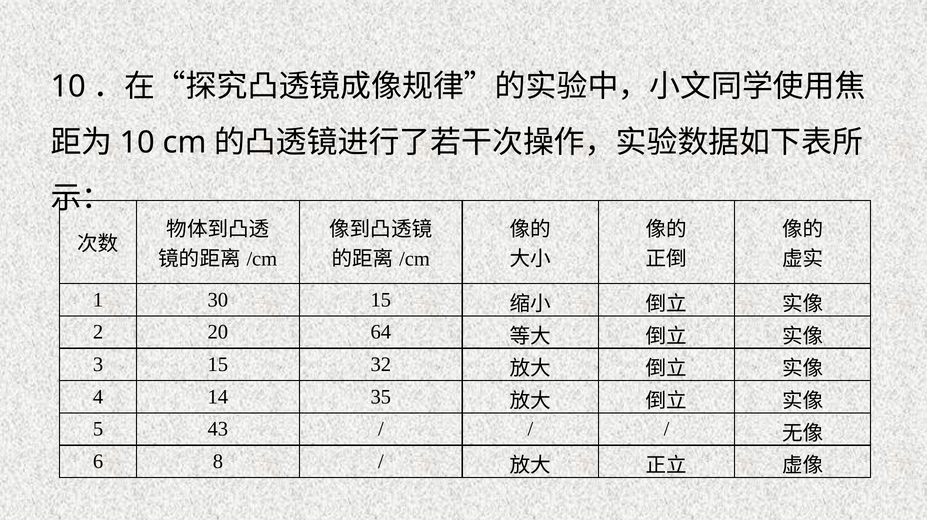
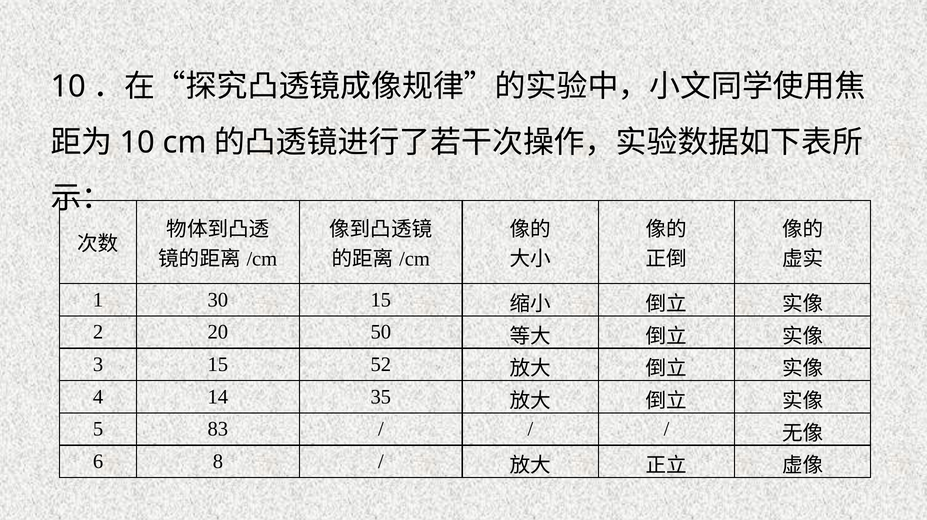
64: 64 -> 50
32: 32 -> 52
43: 43 -> 83
